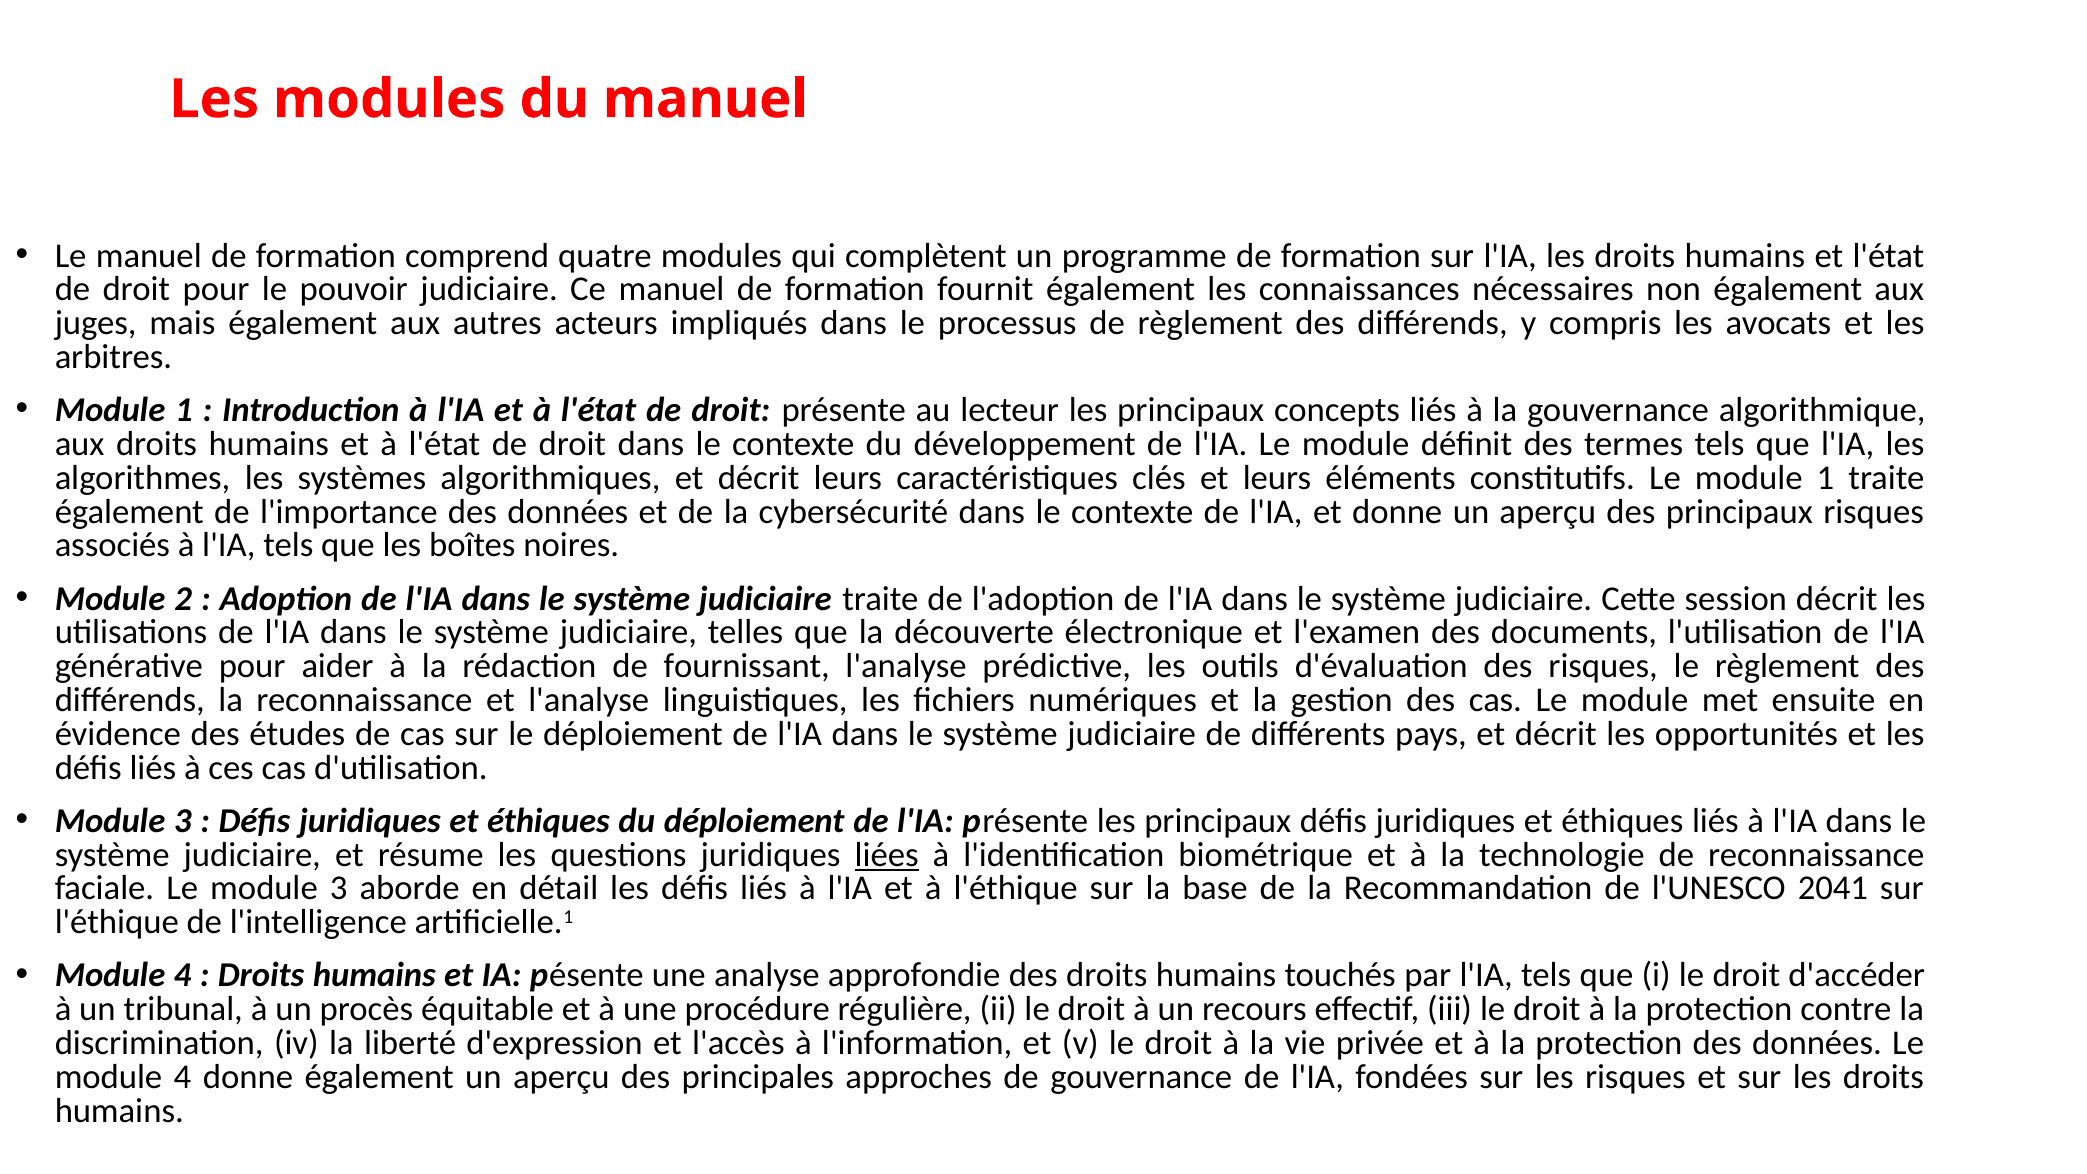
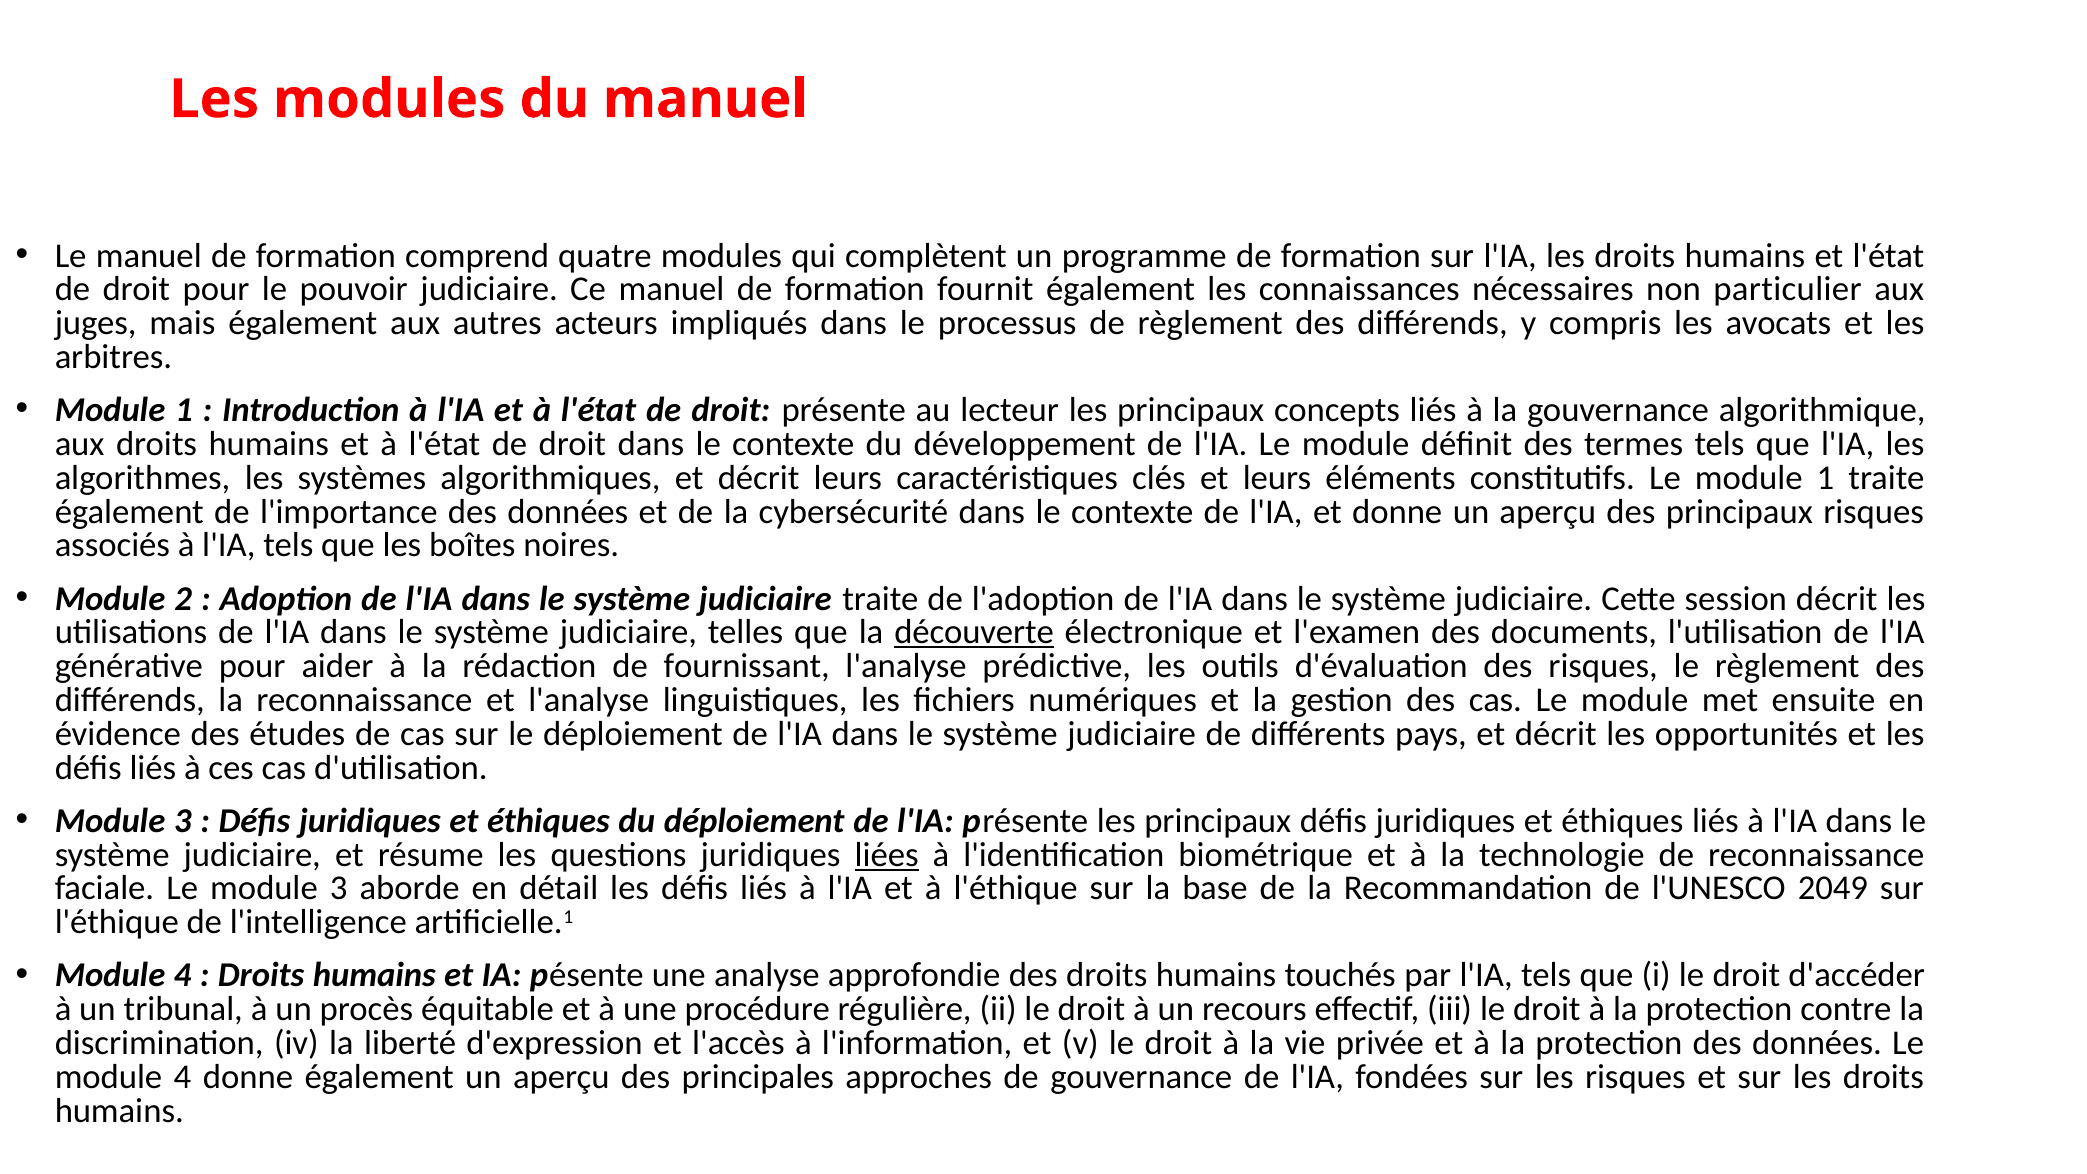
non également: également -> particulier
découverte underline: none -> present
2041: 2041 -> 2049
